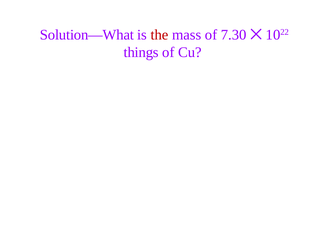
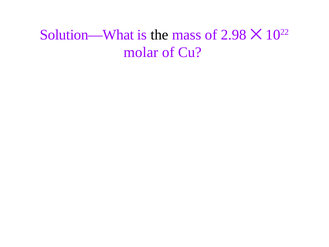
the colour: red -> black
7.30: 7.30 -> 2.98
things: things -> molar
